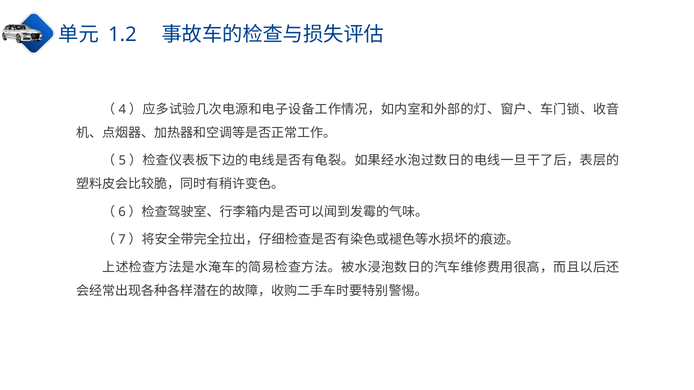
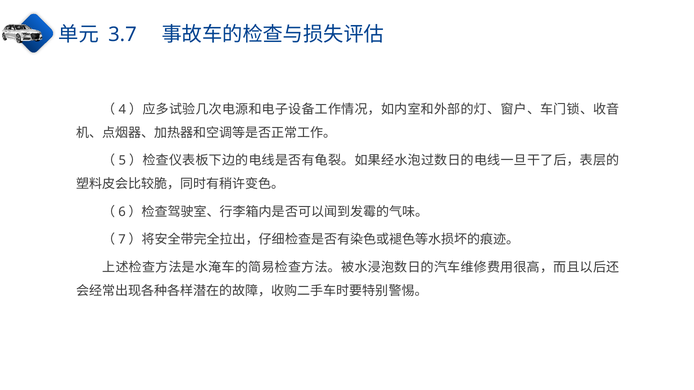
1.2: 1.2 -> 3.7
